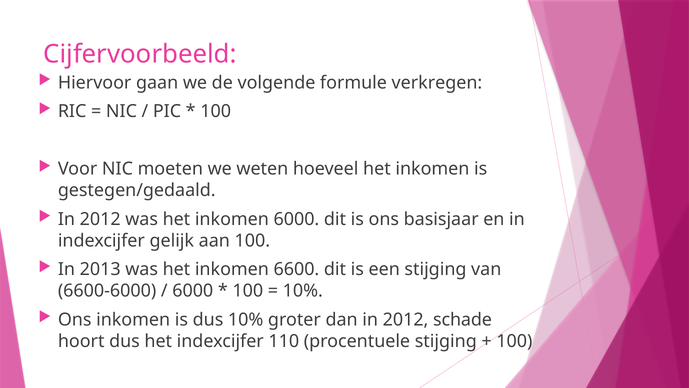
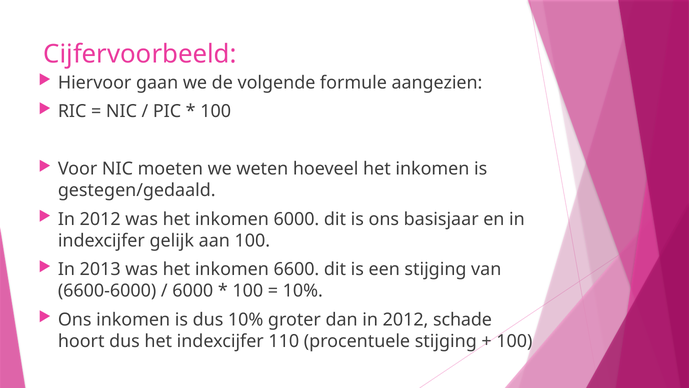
verkregen: verkregen -> aangezien
